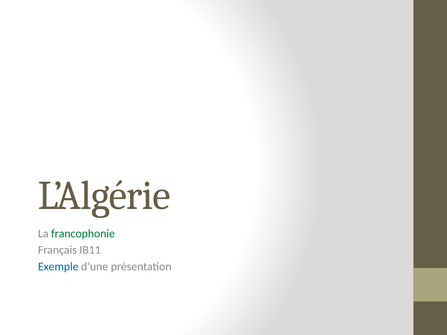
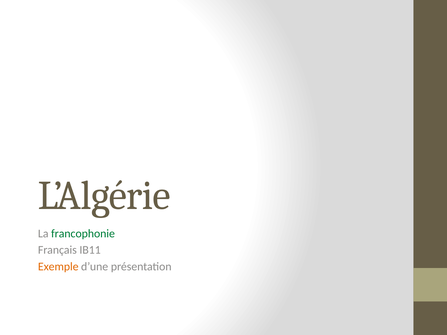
Exemple colour: blue -> orange
